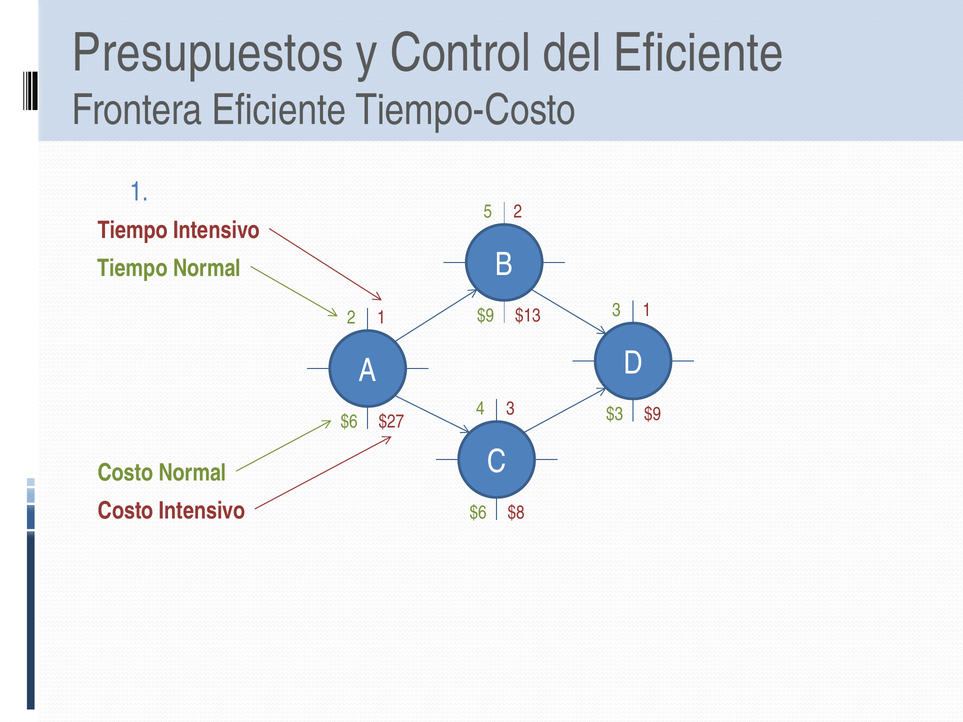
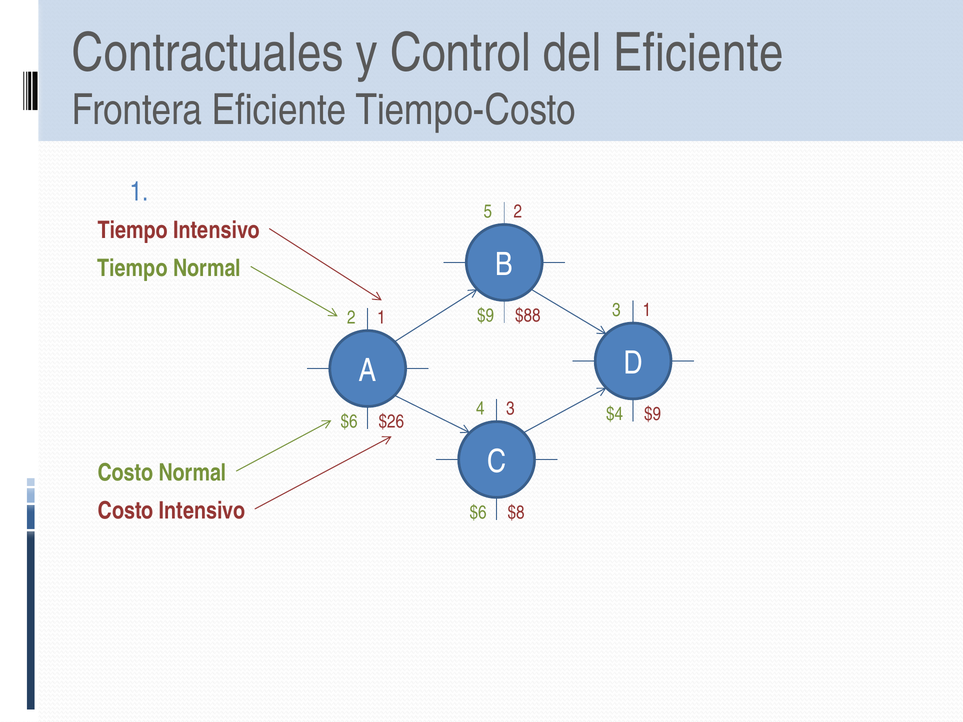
Presupuestos: Presupuestos -> Contractuales
$13: $13 -> $88
$3: $3 -> $4
$27: $27 -> $26
